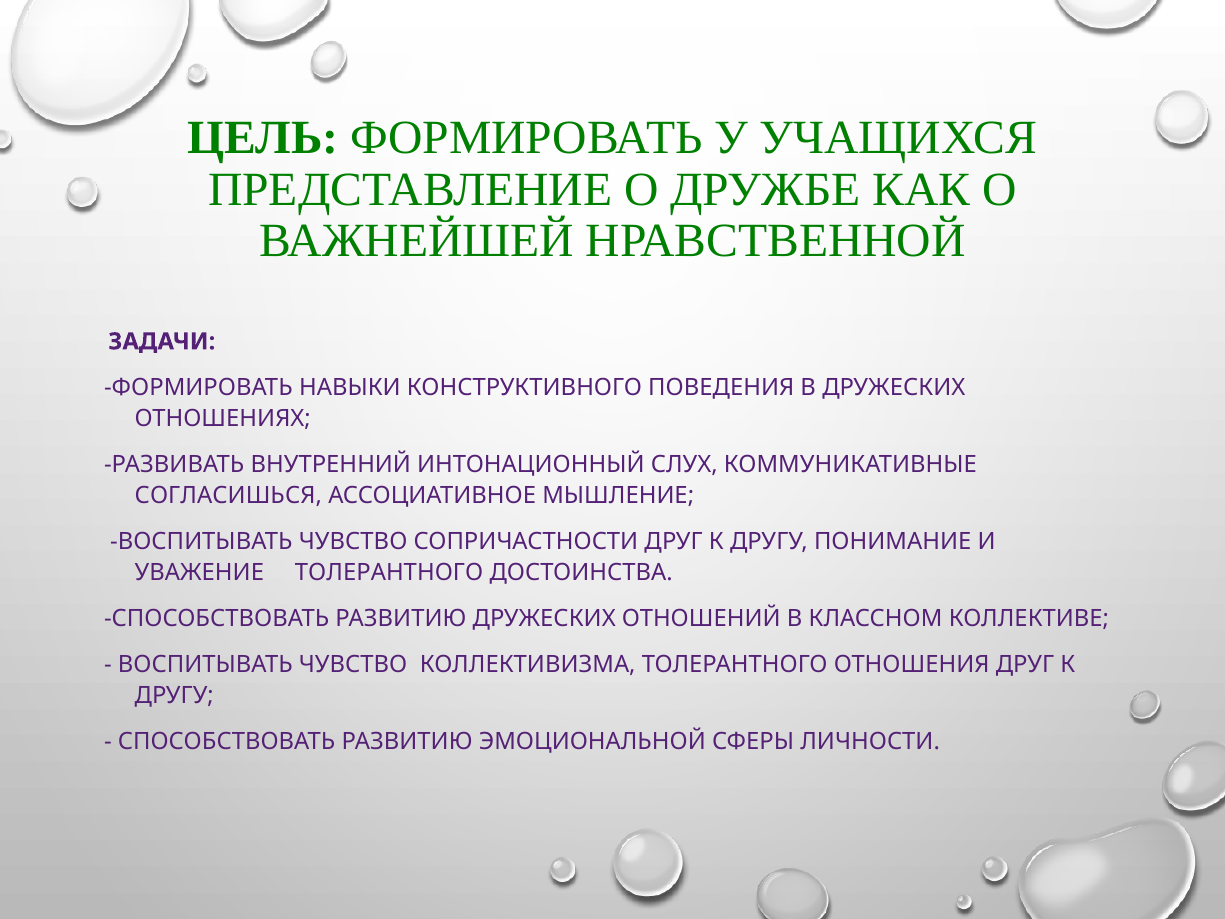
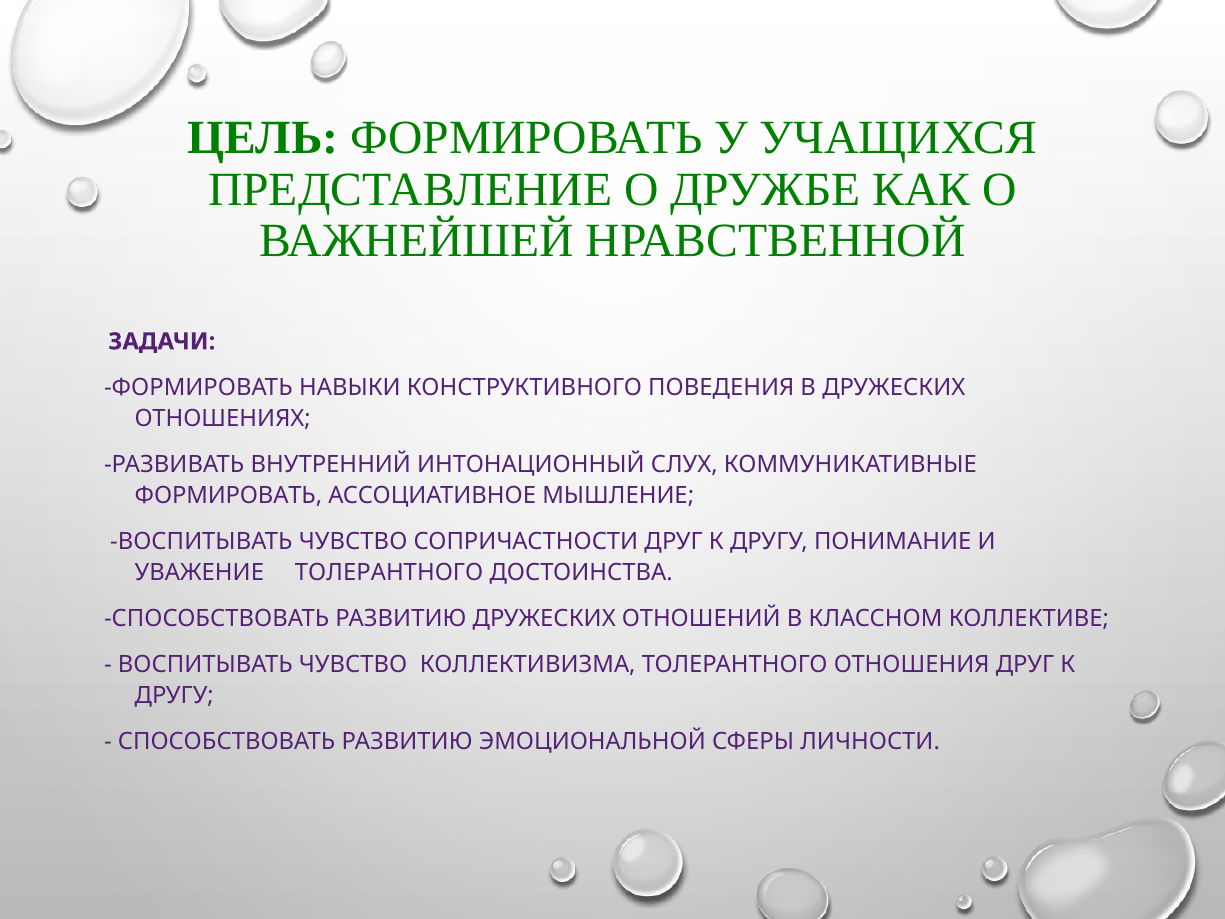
СОГЛАСИШЬСЯ at (228, 495): СОГЛАСИШЬСЯ -> ФОРМИРОВАТЬ
